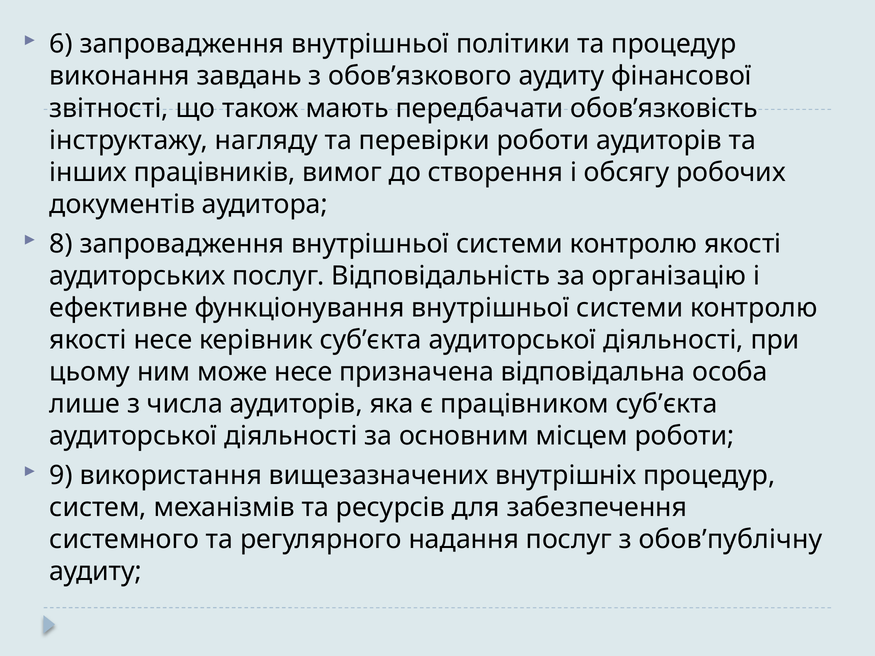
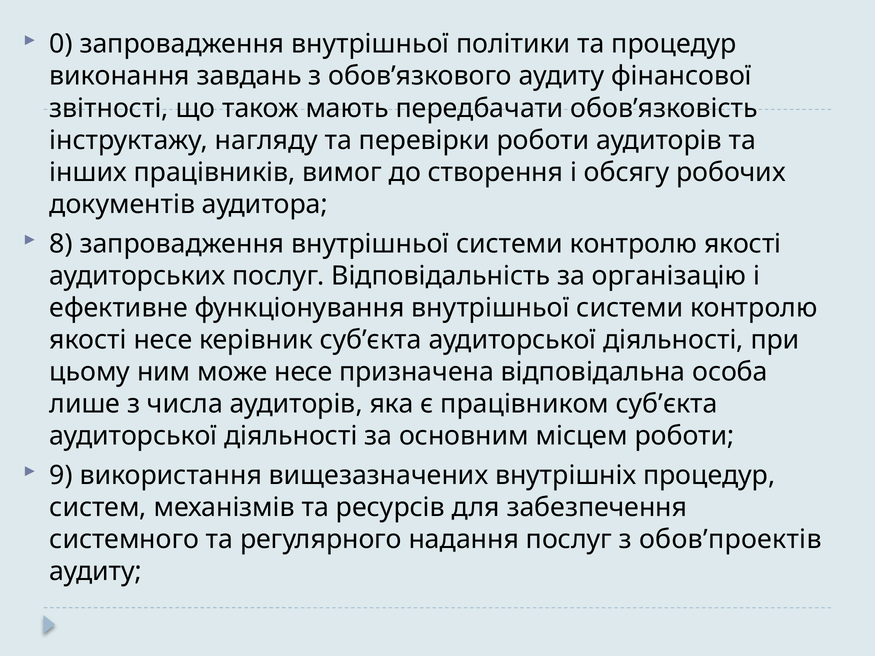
6: 6 -> 0
обов’публічну: обов’публічну -> обов’проектів
